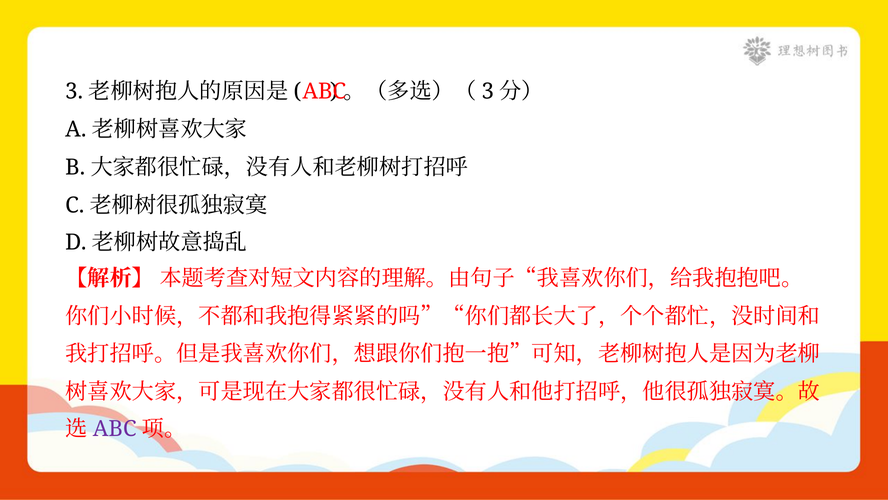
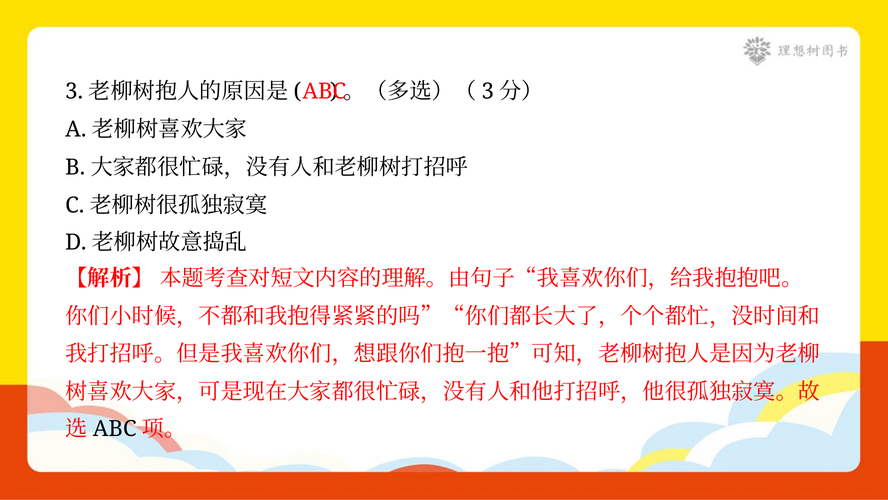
ABC at (115, 429) colour: purple -> black
